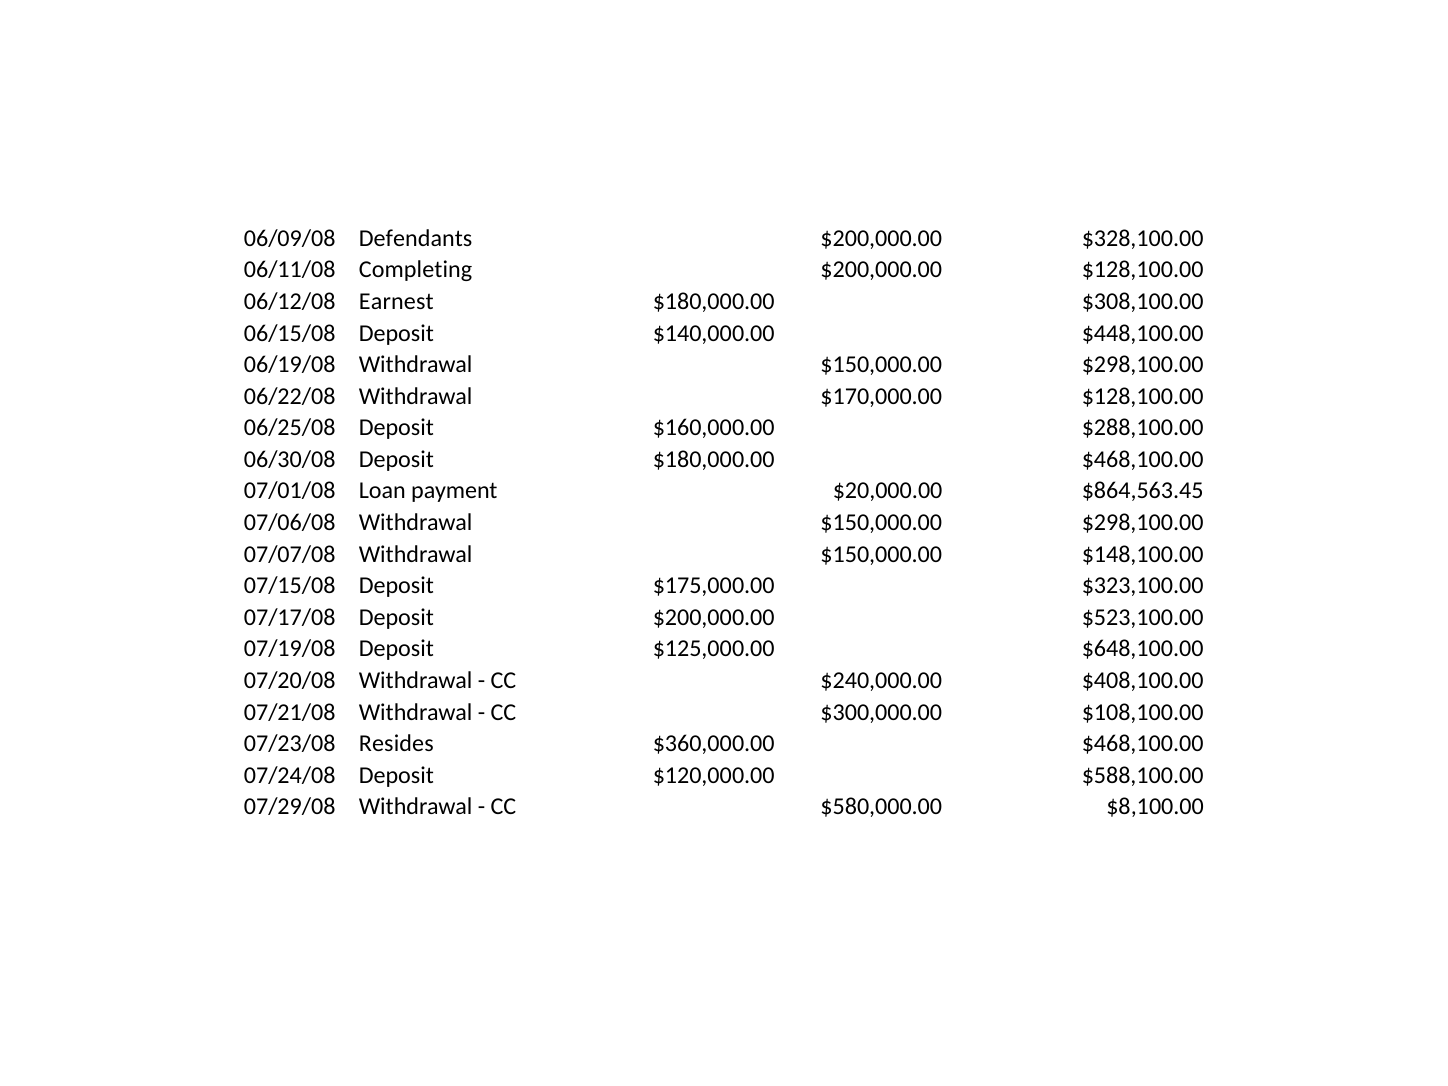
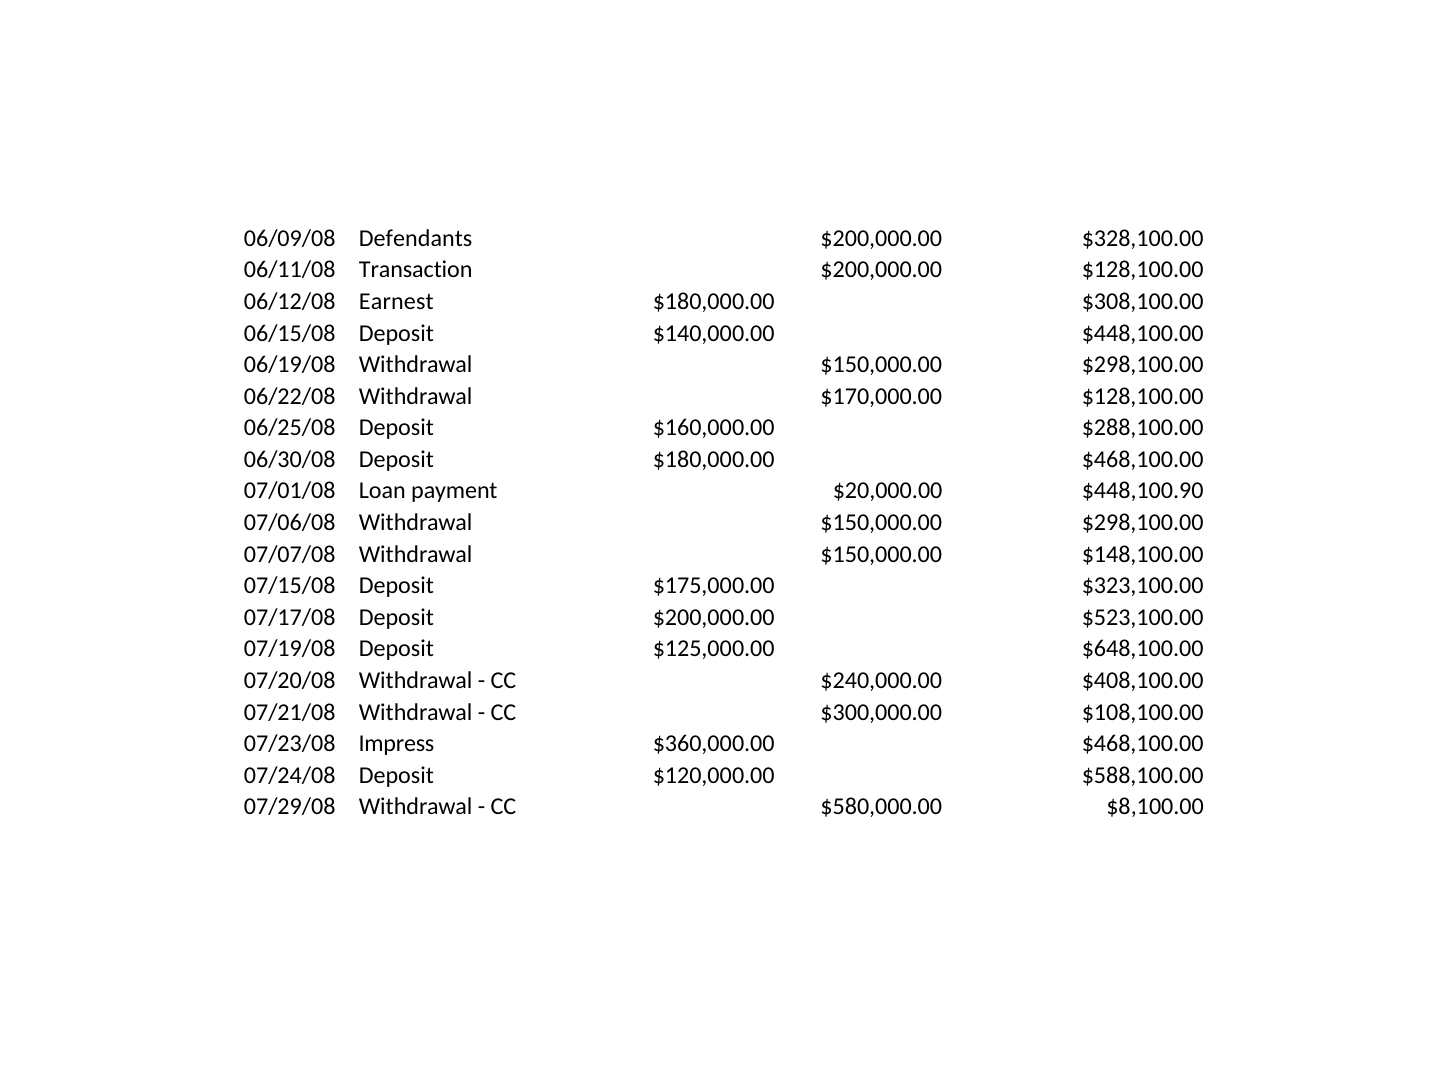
Completing: Completing -> Transaction
$864,563.45: $864,563.45 -> $448,100.90
Resides: Resides -> Impress
